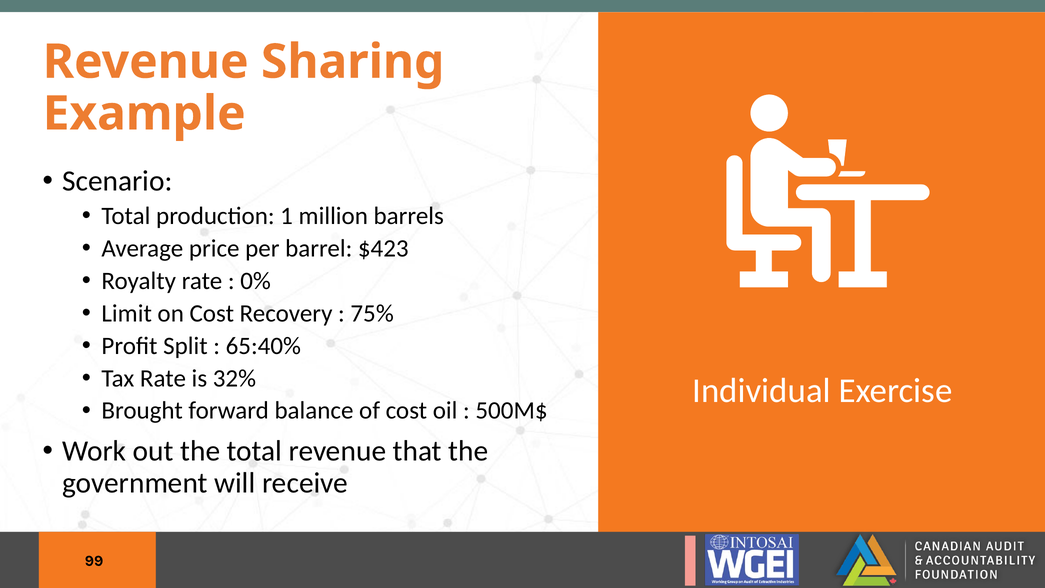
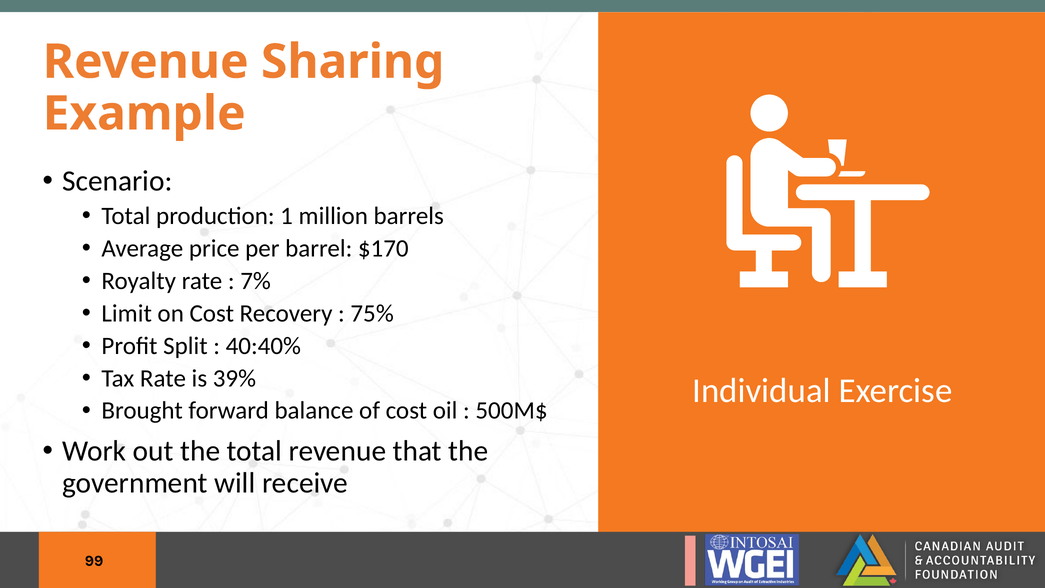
$423: $423 -> $170
0%: 0% -> 7%
65:40%: 65:40% -> 40:40%
32%: 32% -> 39%
